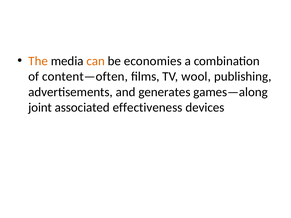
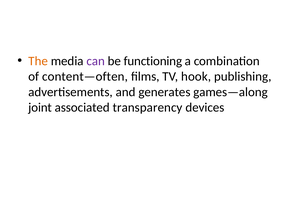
can colour: orange -> purple
economies: economies -> functioning
wool: wool -> hook
effectiveness: effectiveness -> transparency
